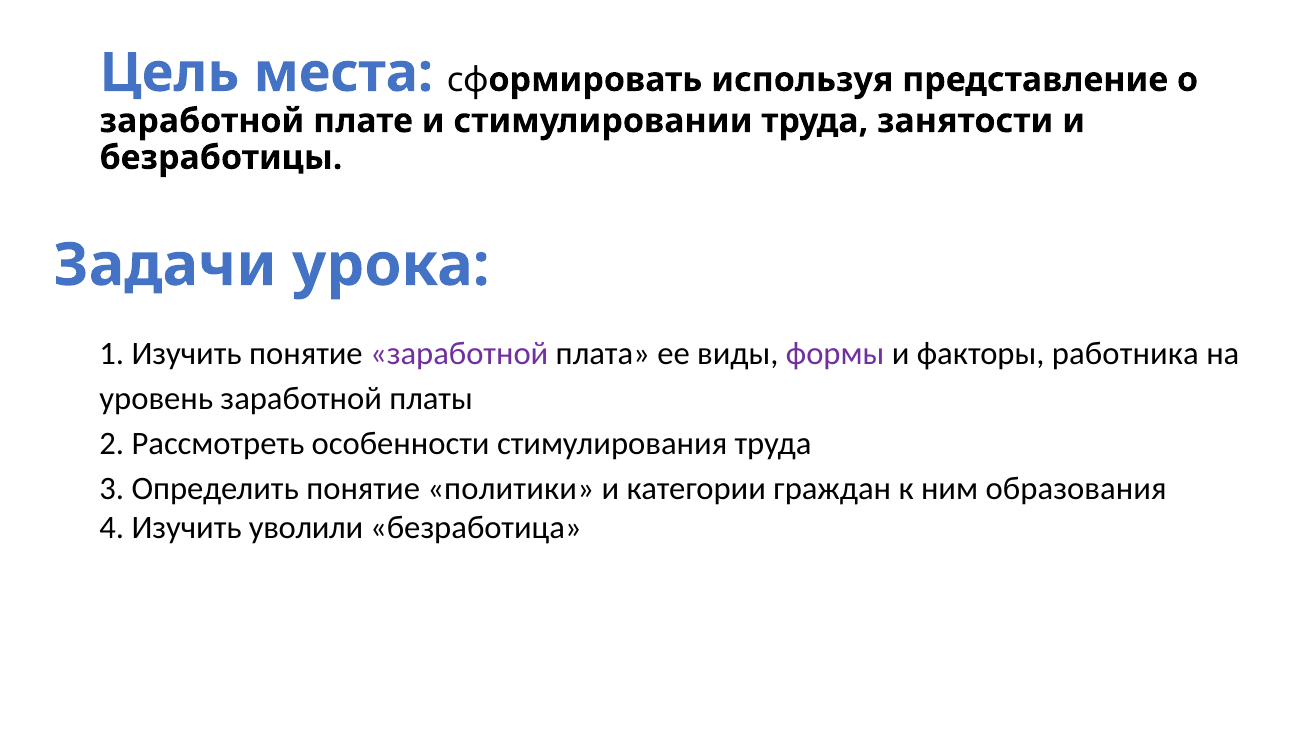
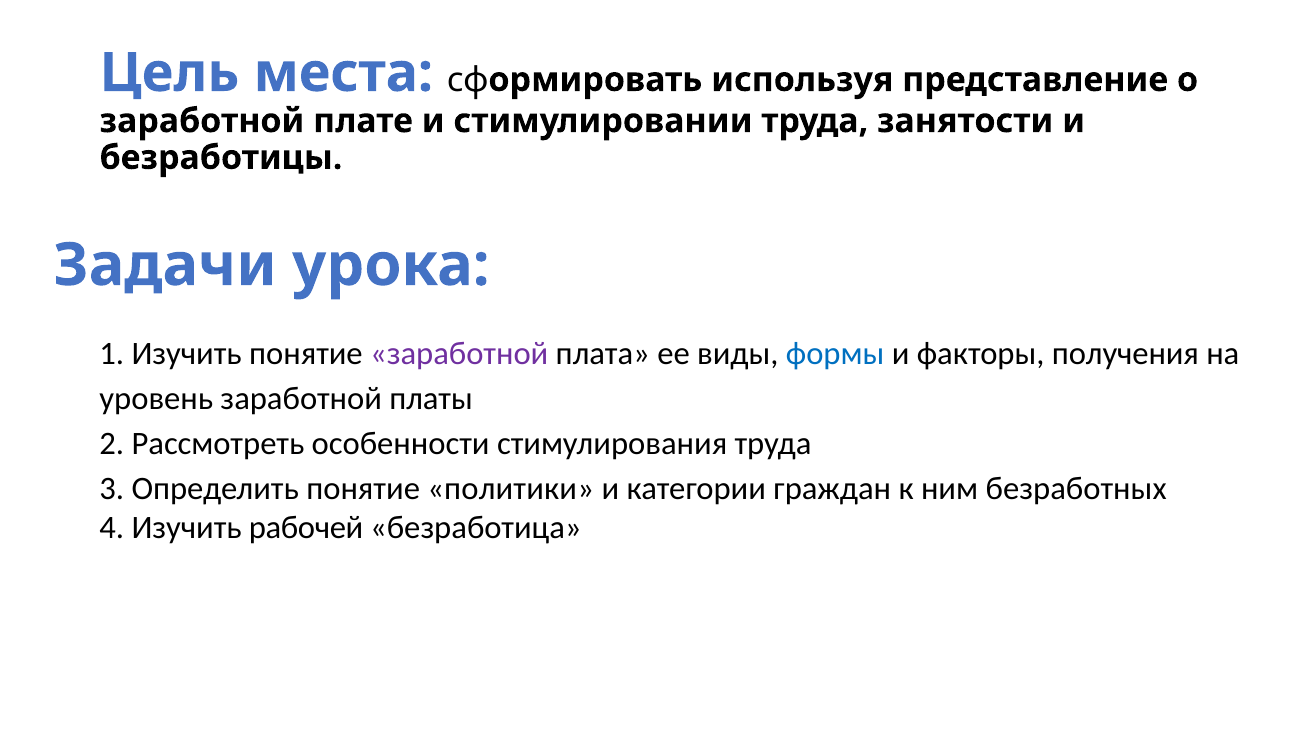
формы colour: purple -> blue
работника: работника -> получения
образования: образования -> безработных
уволили: уволили -> рабочей
